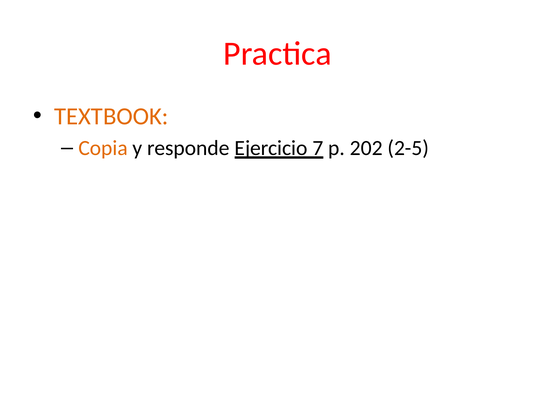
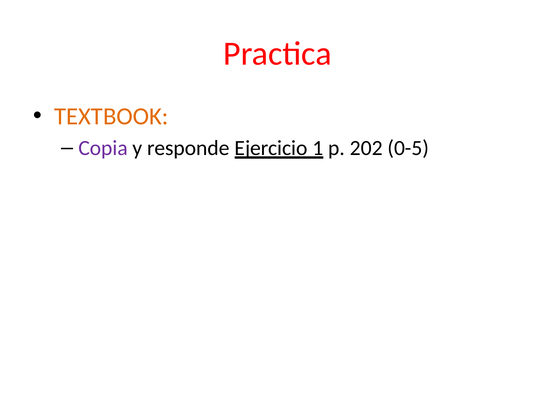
Copia colour: orange -> purple
7: 7 -> 1
2-5: 2-5 -> 0-5
